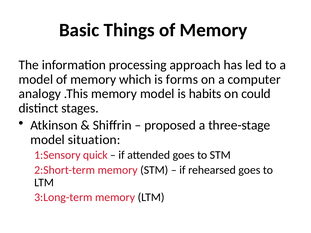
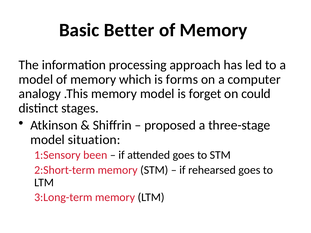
Things: Things -> Better
habits: habits -> forget
quick: quick -> been
